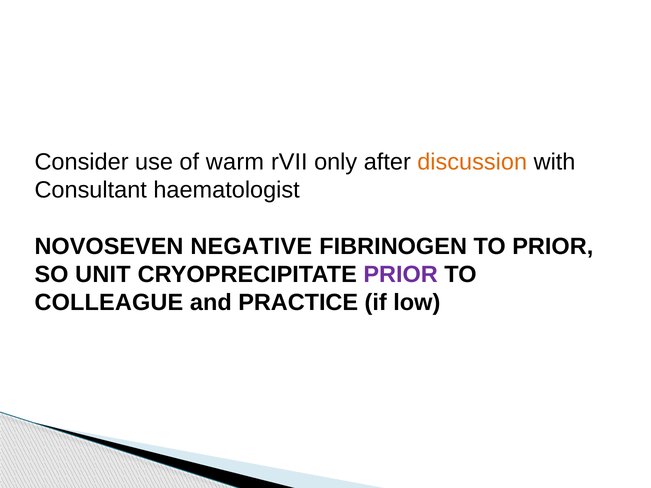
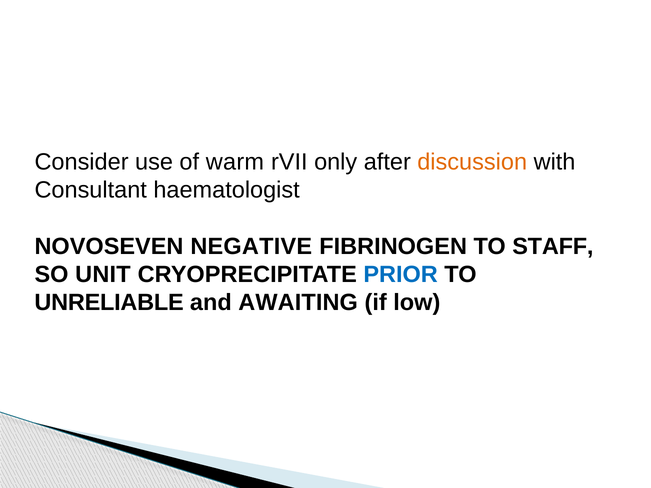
TO PRIOR: PRIOR -> STAFF
PRIOR at (401, 275) colour: purple -> blue
COLLEAGUE: COLLEAGUE -> UNRELIABLE
PRACTICE: PRACTICE -> AWAITING
